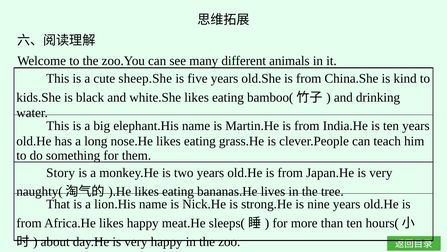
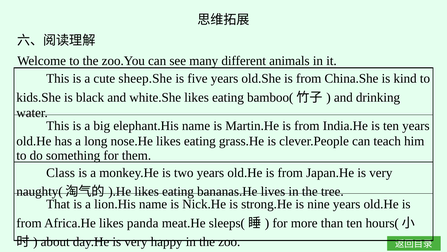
Story: Story -> Class
likes happy: happy -> panda
